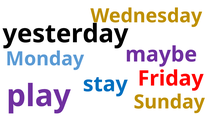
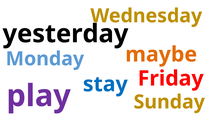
maybe colour: purple -> orange
